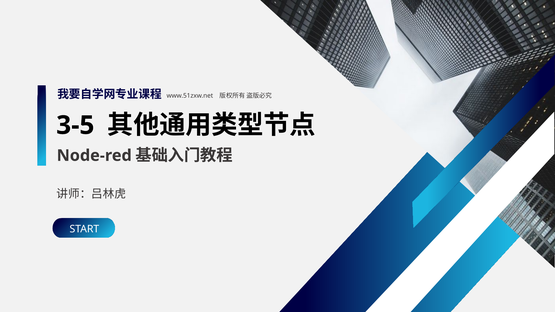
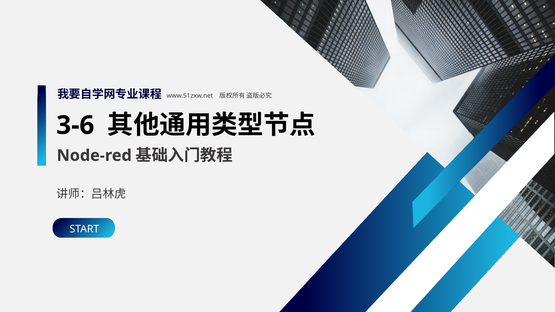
3-5: 3-5 -> 3-6
